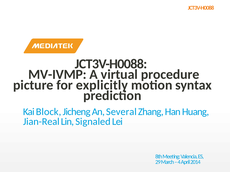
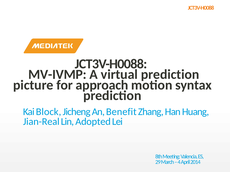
virtual procedure: procedure -> prediction
explicitly: explicitly -> approach
Several: Several -> Benefit
Signaled: Signaled -> Adopted
